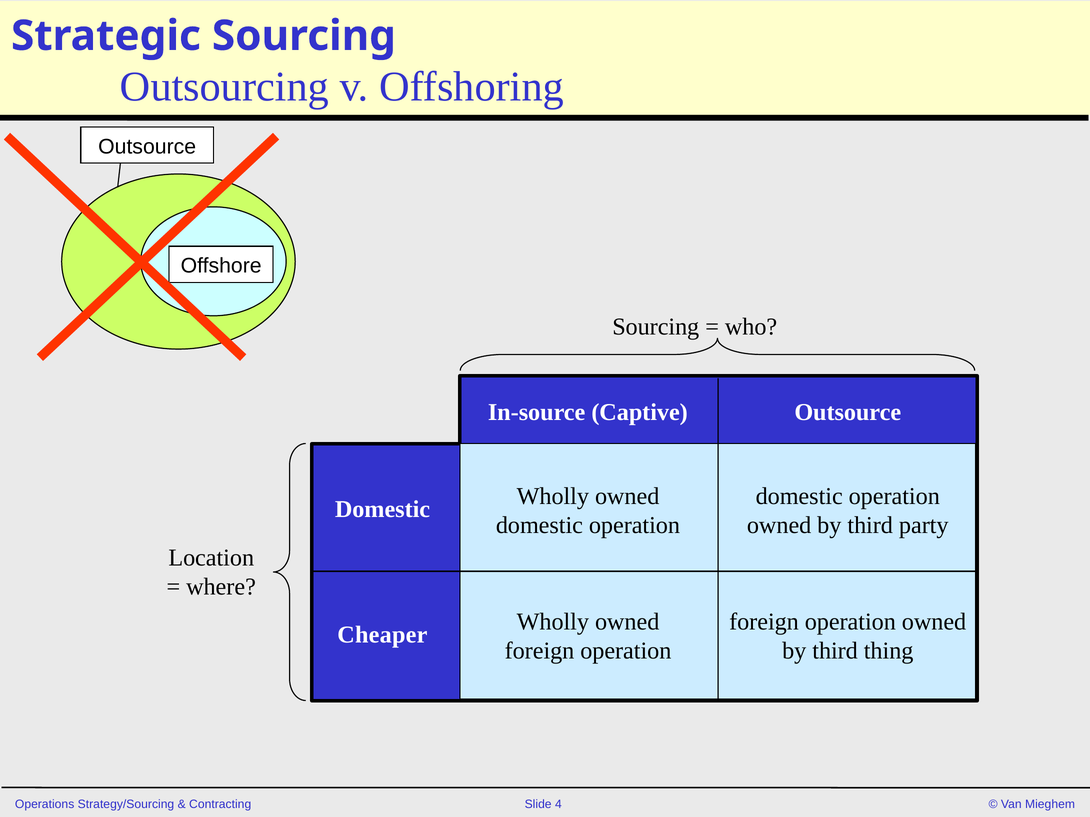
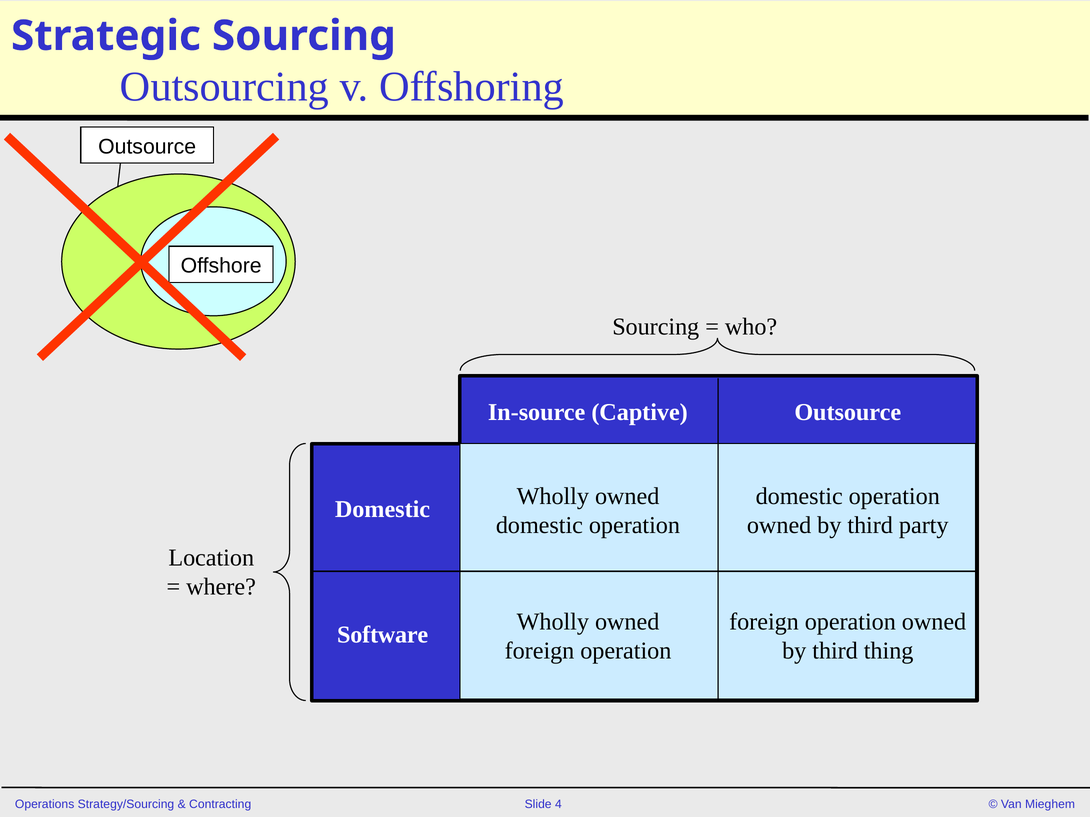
Cheaper: Cheaper -> Software
